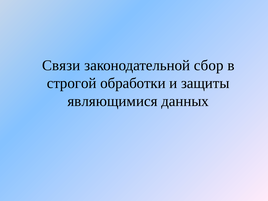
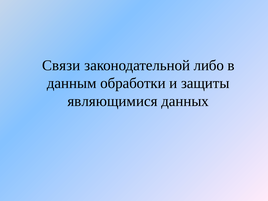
сбор: сбор -> либо
строгой: строгой -> данным
